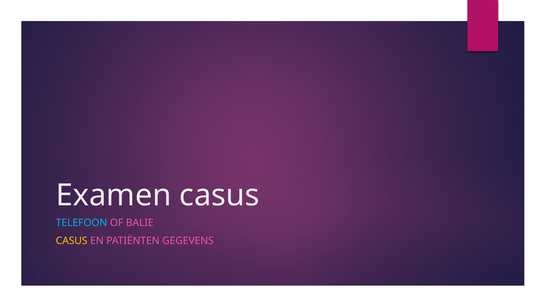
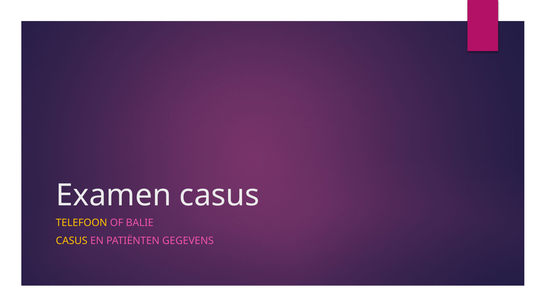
TELEFOON colour: light blue -> yellow
